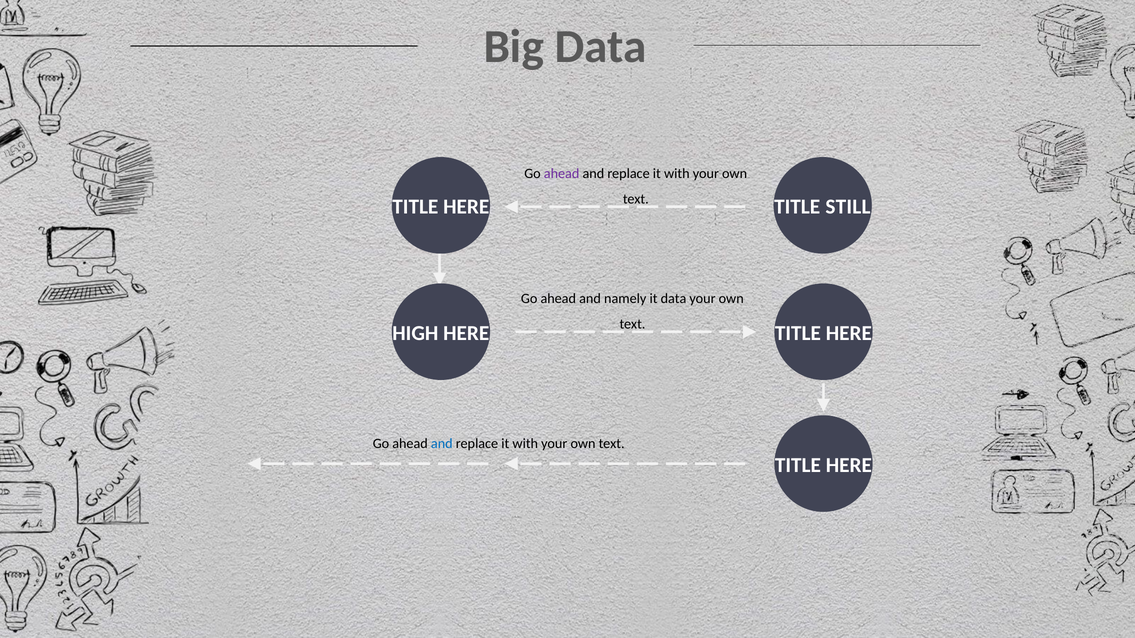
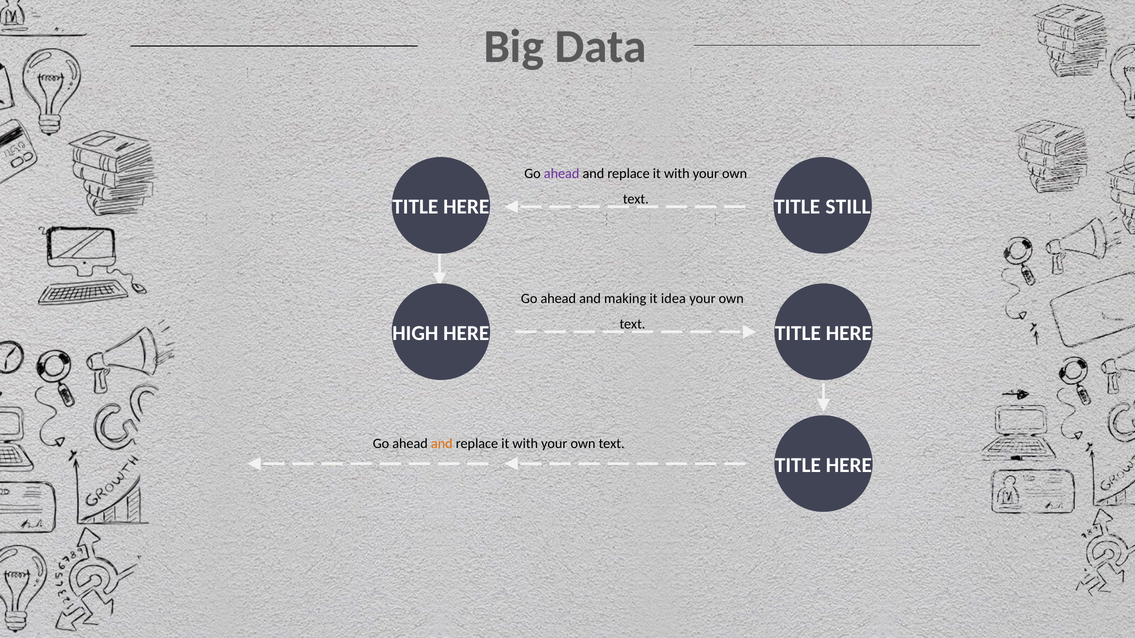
namely: namely -> making
it data: data -> idea
and at (442, 444) colour: blue -> orange
